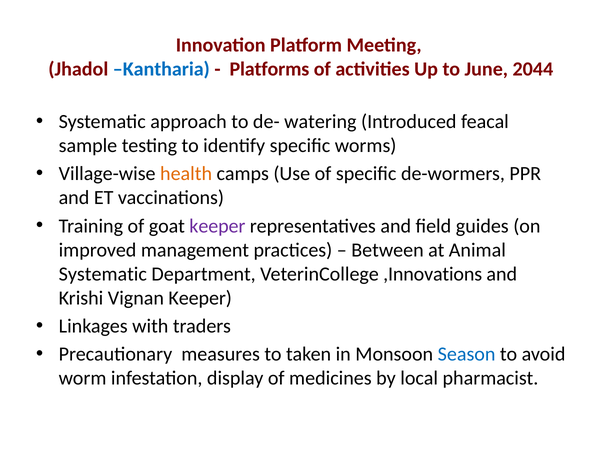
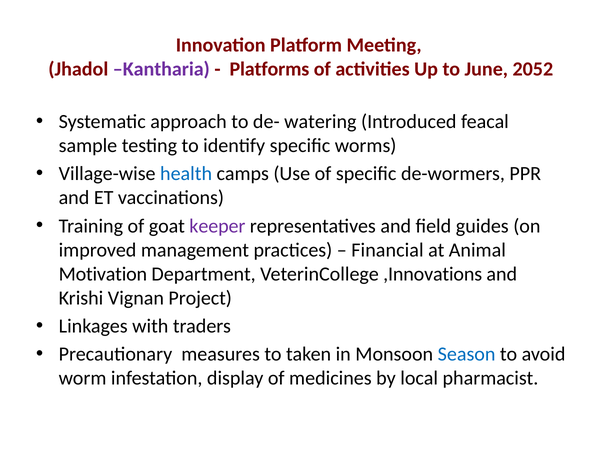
Kantharia colour: blue -> purple
2044: 2044 -> 2052
health colour: orange -> blue
Between: Between -> Financial
Systematic at (103, 274): Systematic -> Motivation
Vignan Keeper: Keeper -> Project
